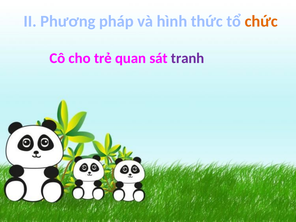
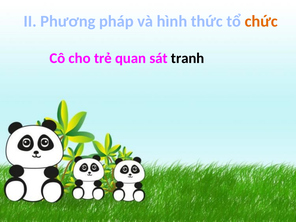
tranh colour: purple -> black
